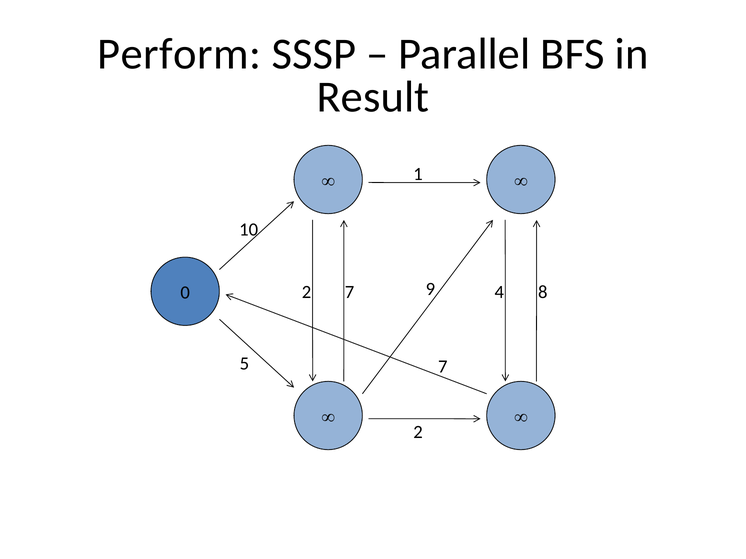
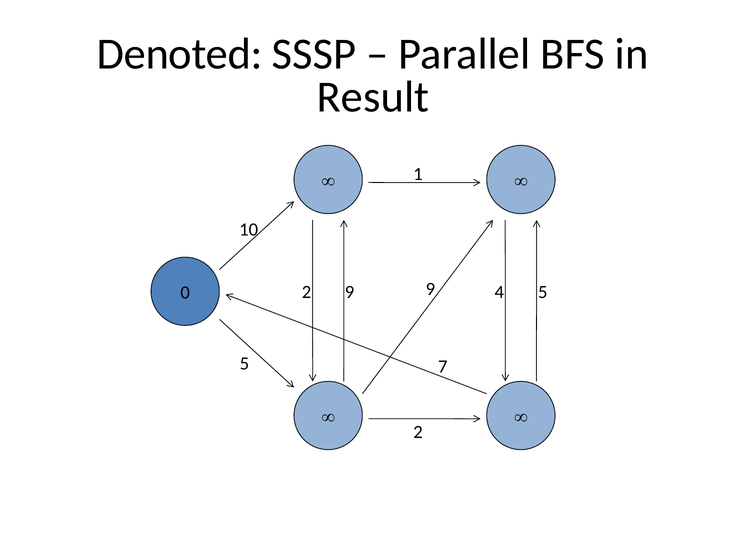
Perform: Perform -> Denoted
2 7: 7 -> 9
4 8: 8 -> 5
